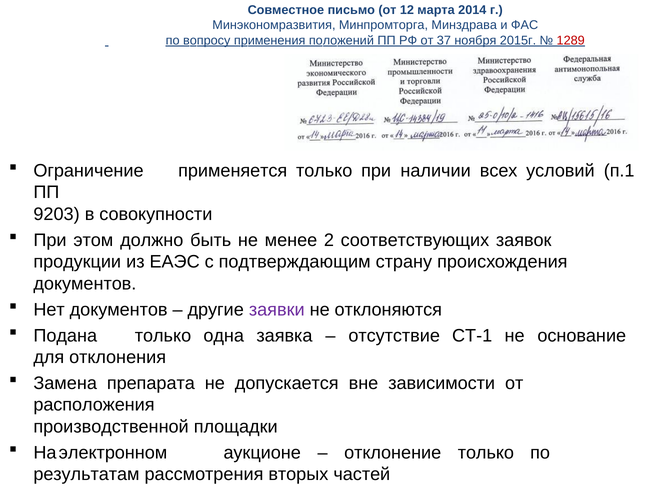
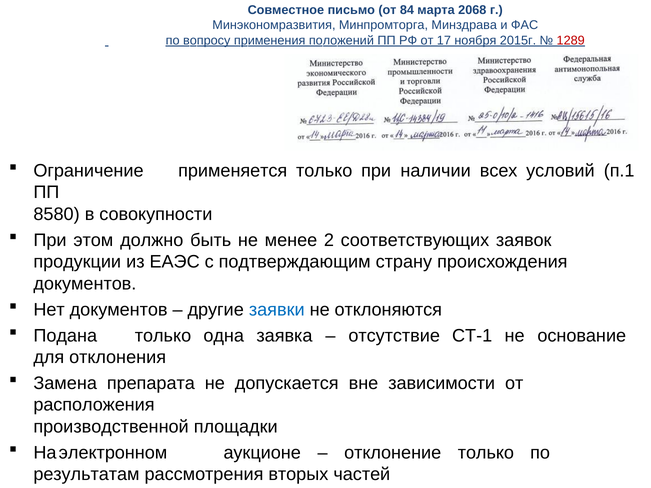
12: 12 -> 84
2014: 2014 -> 2068
37: 37 -> 17
9203: 9203 -> 8580
заявки colour: purple -> blue
